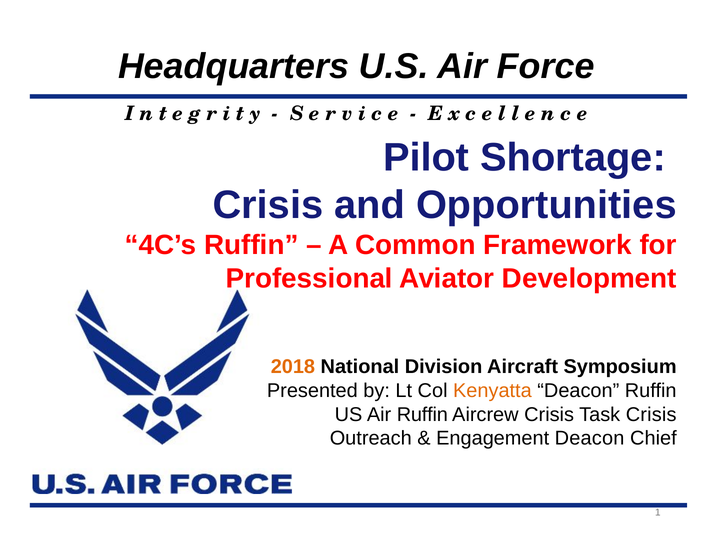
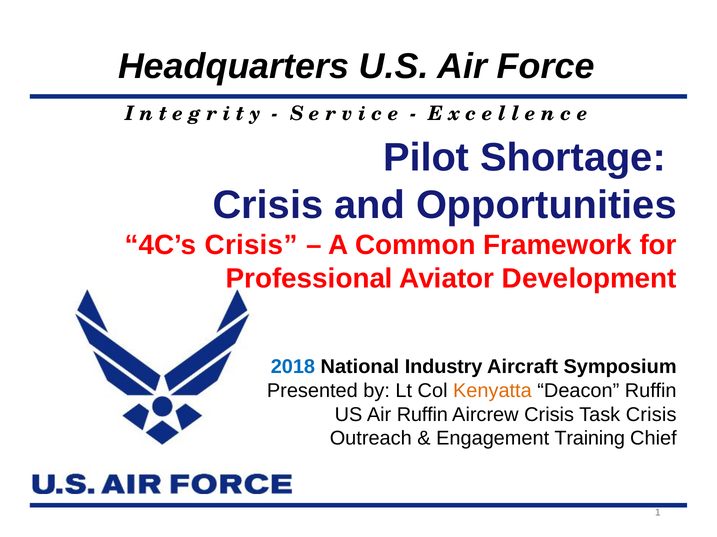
4C’s Ruffin: Ruffin -> Crisis
2018 colour: orange -> blue
Division: Division -> Industry
Engagement Deacon: Deacon -> Training
